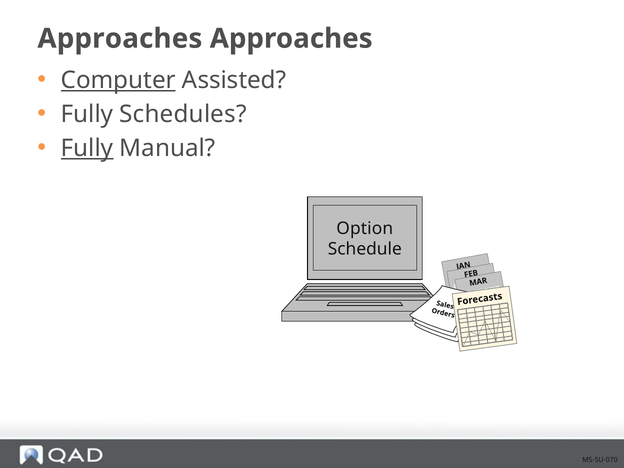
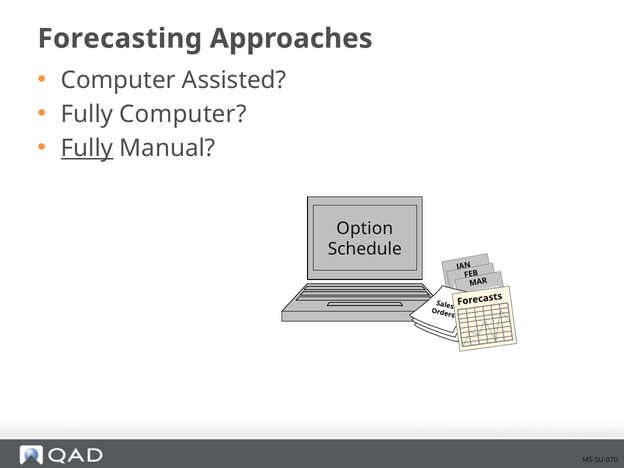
Approaches at (120, 39): Approaches -> Forecasting
Computer at (118, 80) underline: present -> none
Fully Schedules: Schedules -> Computer
